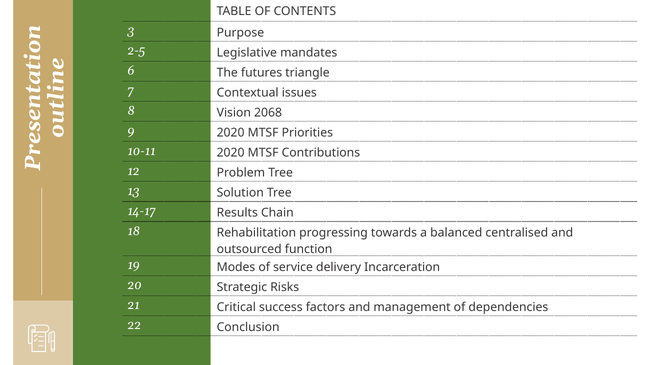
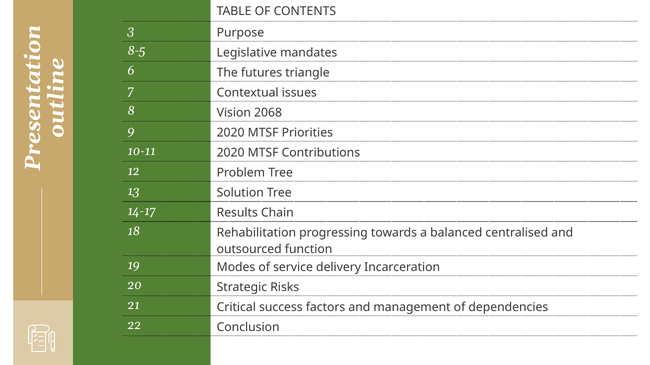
2-5: 2-5 -> 8-5
